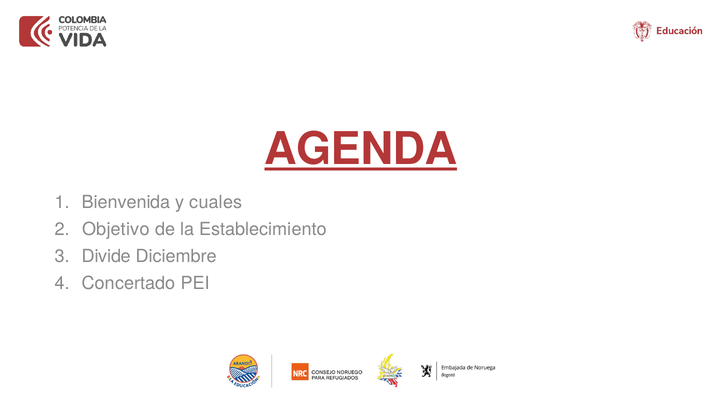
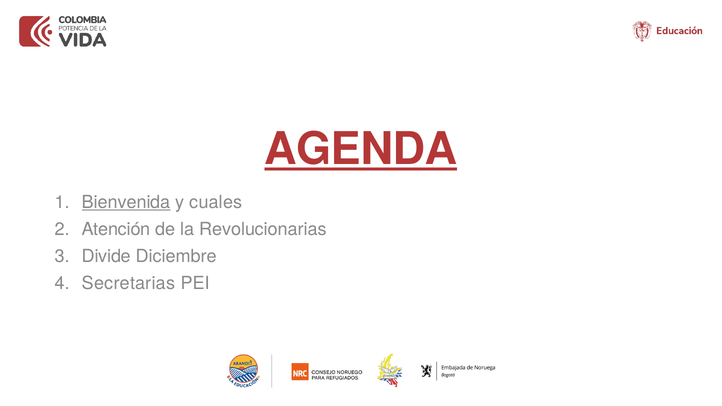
Bienvenida underline: none -> present
Objetivo: Objetivo -> Atención
Establecimiento: Establecimiento -> Revolucionarias
Concertado: Concertado -> Secretarias
